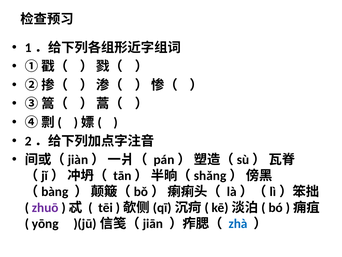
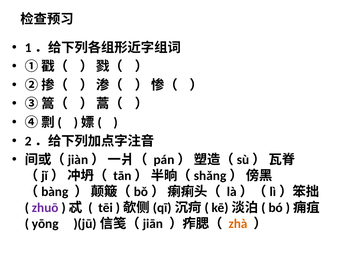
zhà colour: blue -> orange
